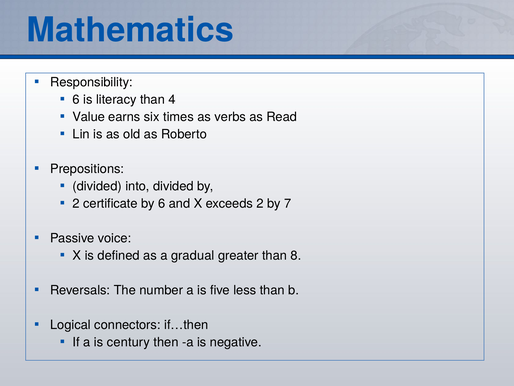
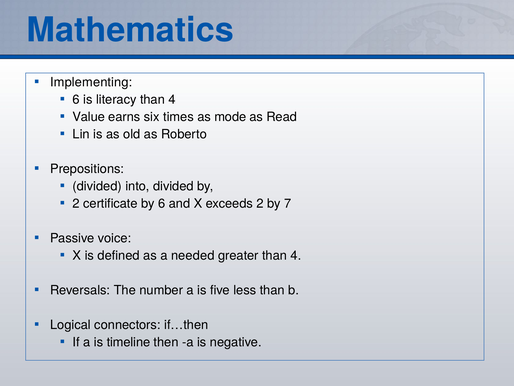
Responsibility: Responsibility -> Implementing
verbs: verbs -> mode
gradual: gradual -> needed
greater than 8: 8 -> 4
century: century -> timeline
